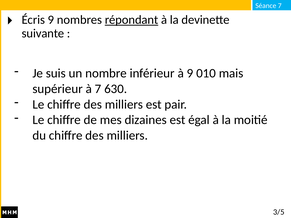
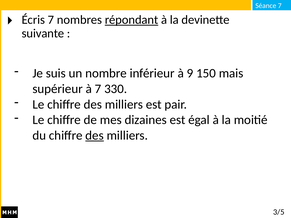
Écris 9: 9 -> 7
010: 010 -> 150
630: 630 -> 330
des at (95, 136) underline: none -> present
